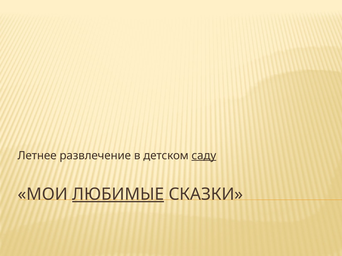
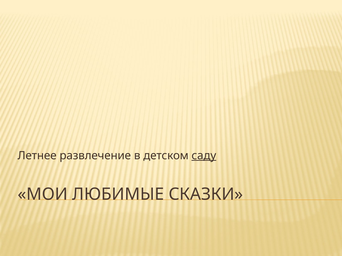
ЛЮБИМЫЕ underline: present -> none
